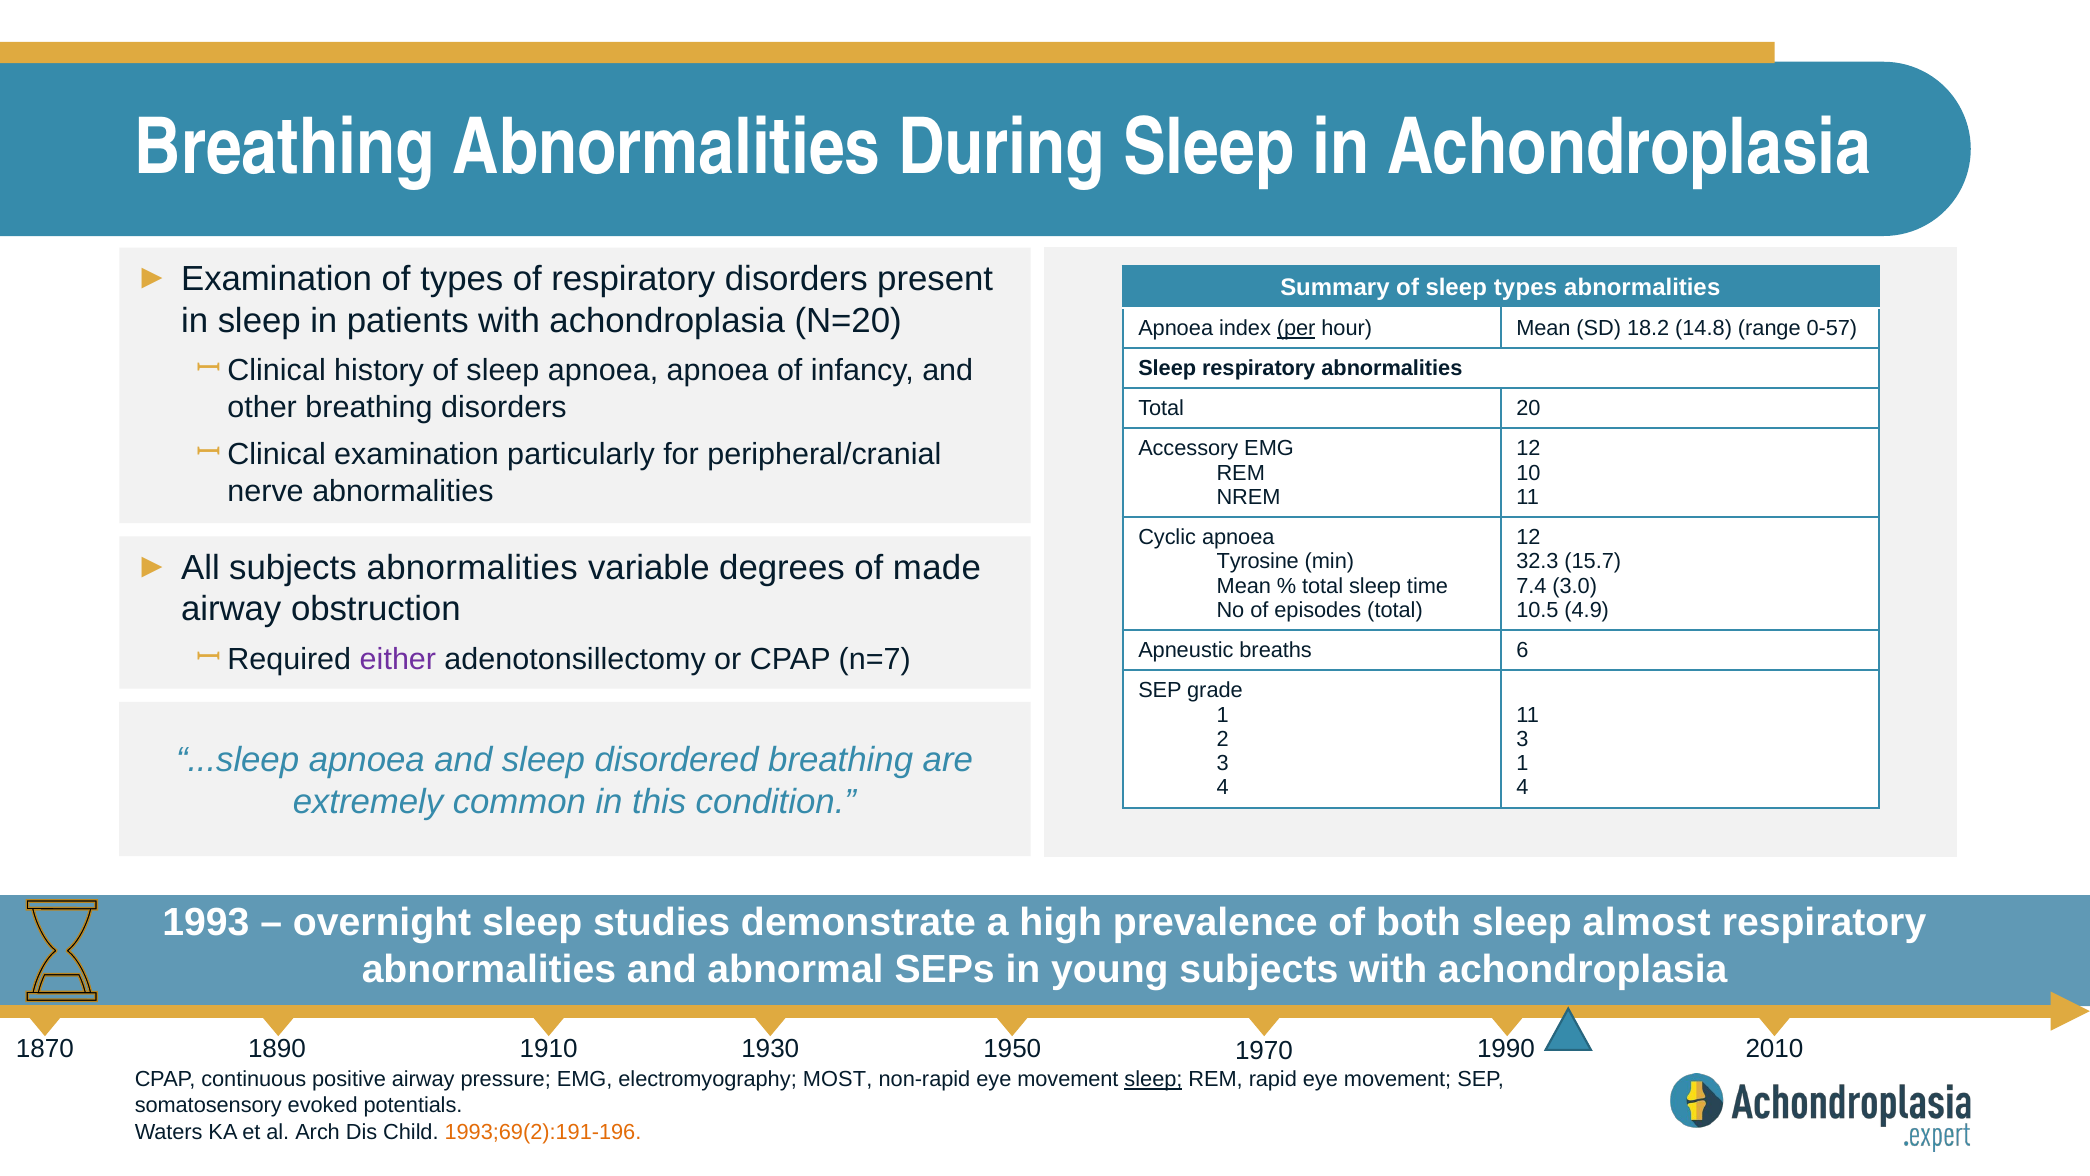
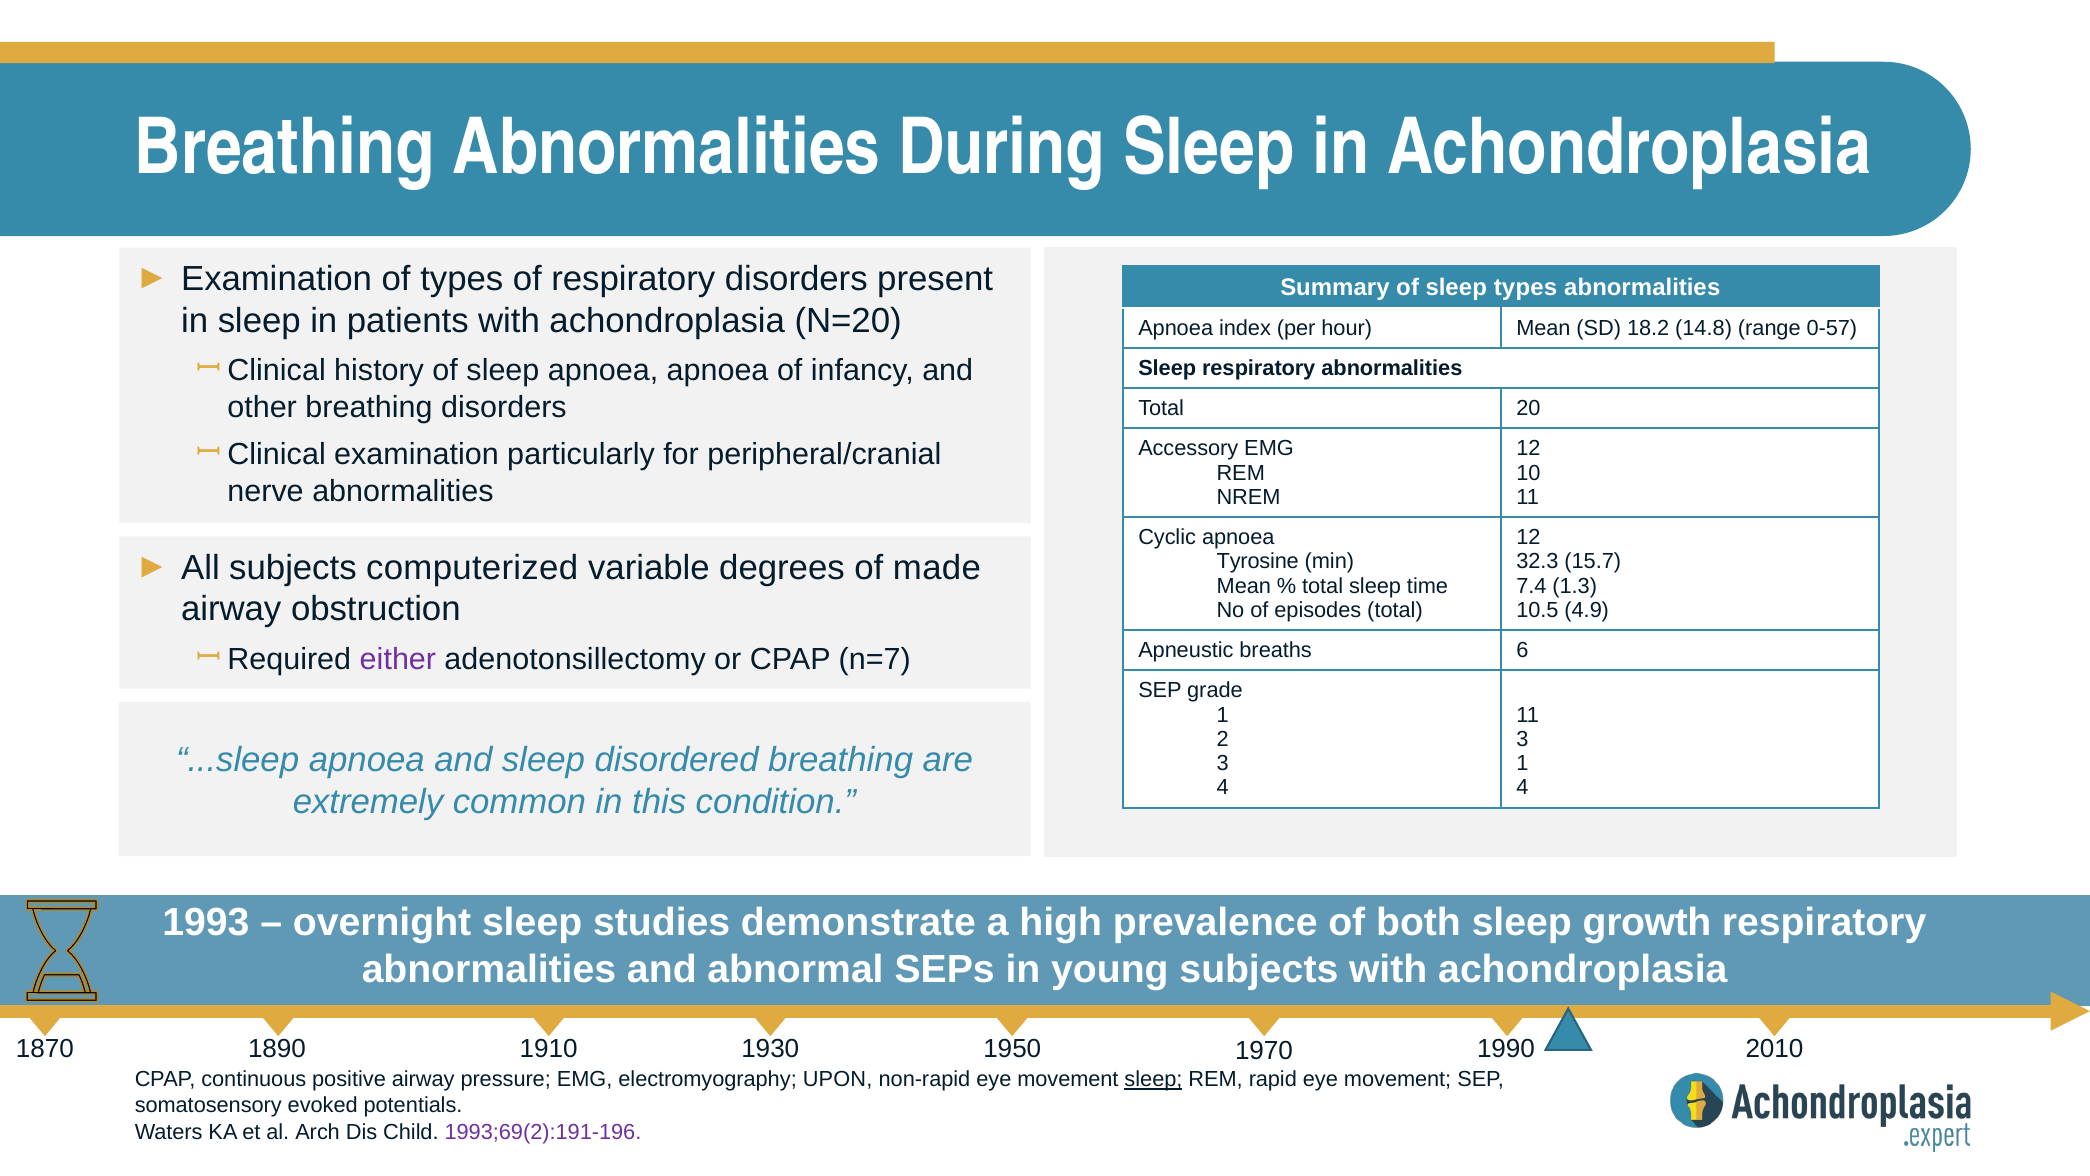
per underline: present -> none
subjects abnormalities: abnormalities -> computerized
3.0: 3.0 -> 1.3
almost: almost -> growth
MOST: MOST -> UPON
1993;69(2):191-196 colour: orange -> purple
